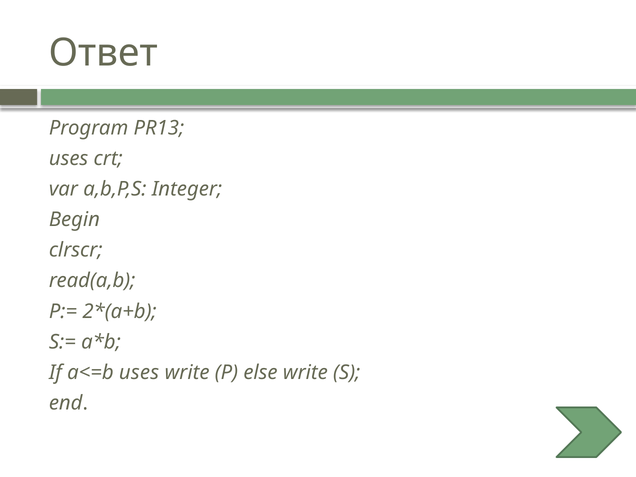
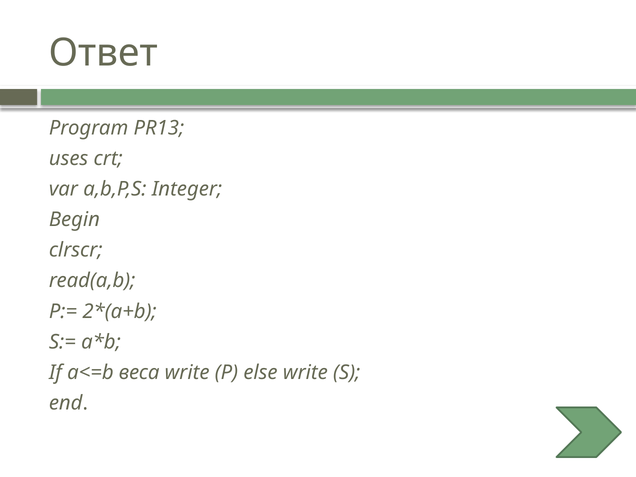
a<=b uses: uses -> веса
